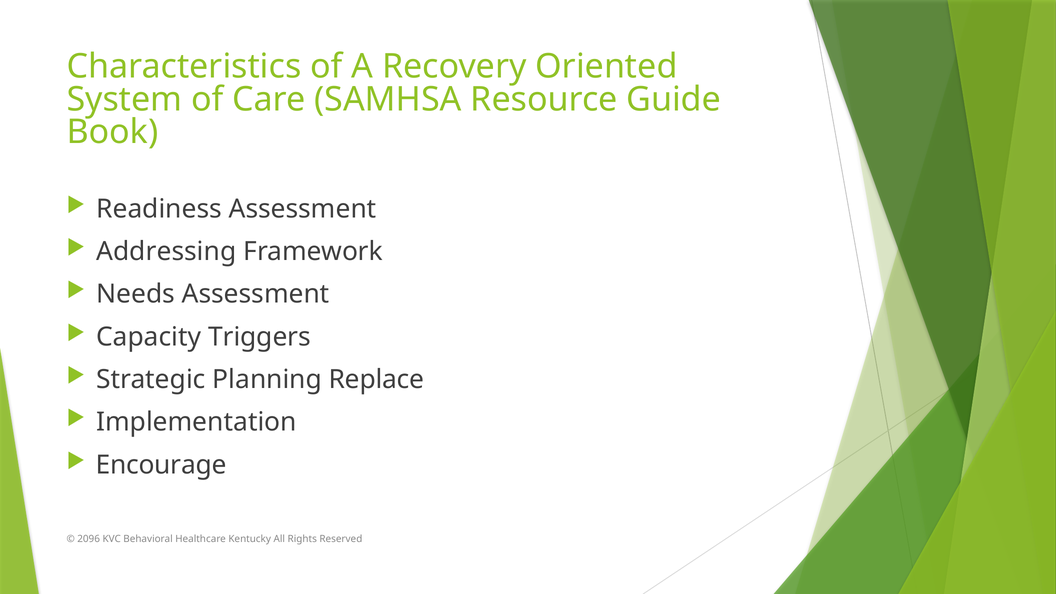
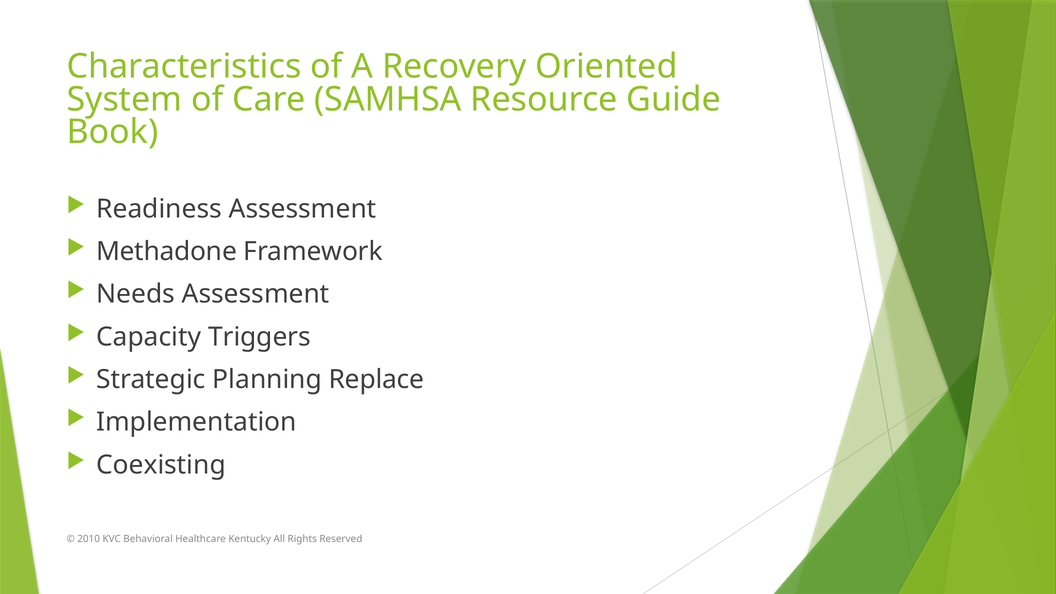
Addressing: Addressing -> Methadone
Encourage: Encourage -> Coexisting
2096: 2096 -> 2010
